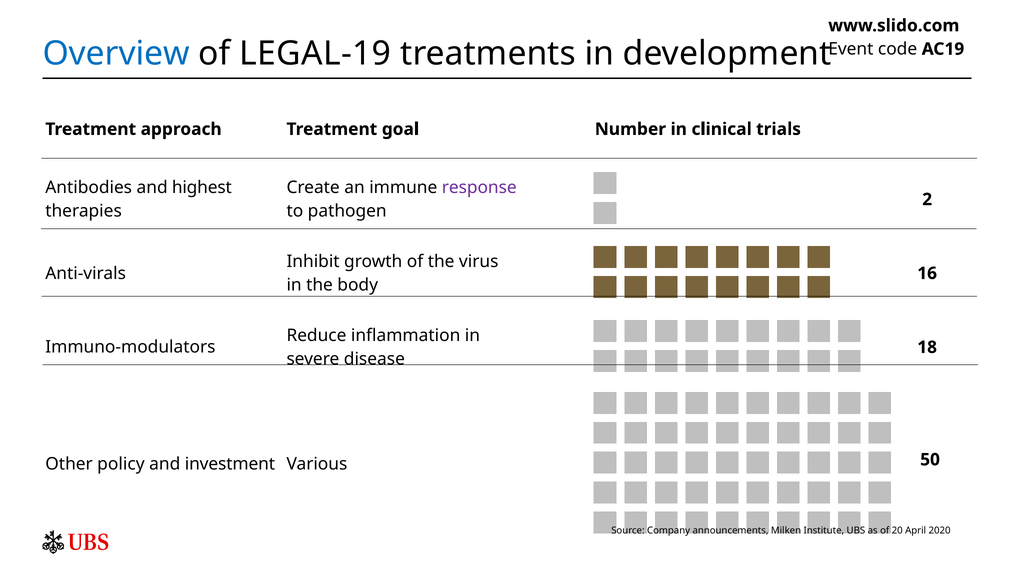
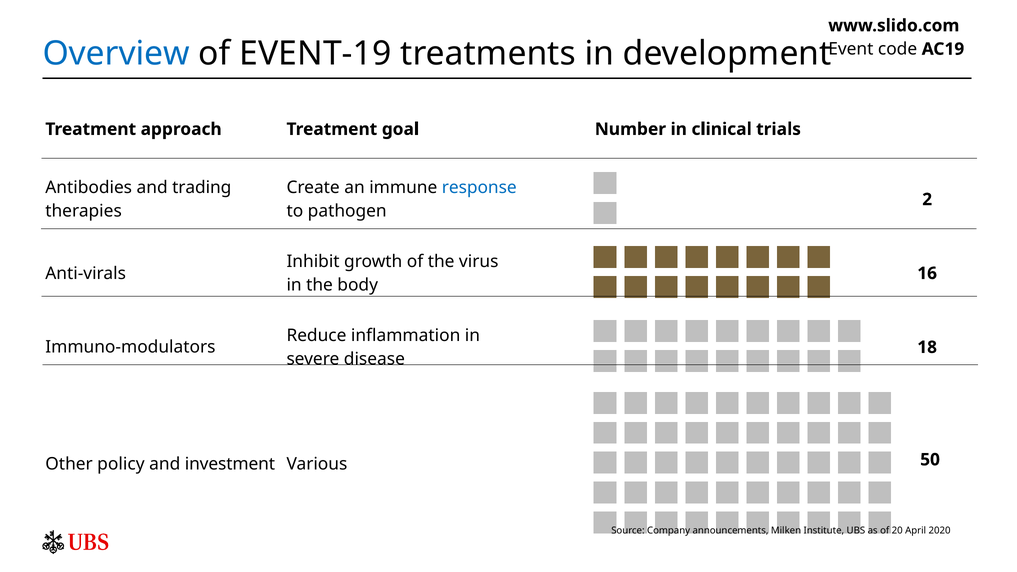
LEGAL-19: LEGAL-19 -> EVENT-19
highest: highest -> trading
response colour: purple -> blue
